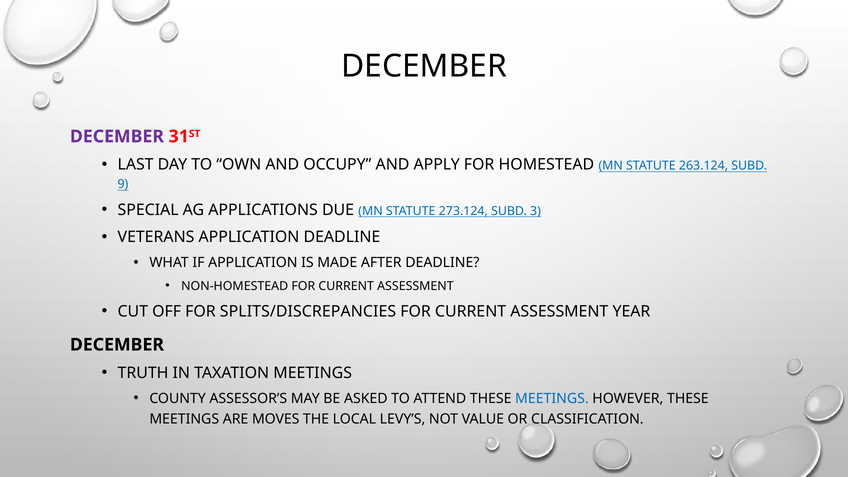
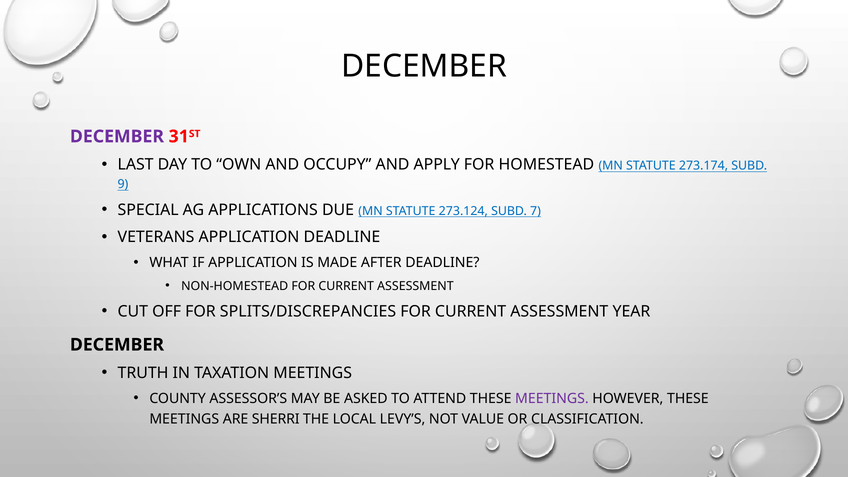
263.124: 263.124 -> 273.174
3: 3 -> 7
MEETINGS at (552, 399) colour: blue -> purple
MOVES: MOVES -> SHERRI
